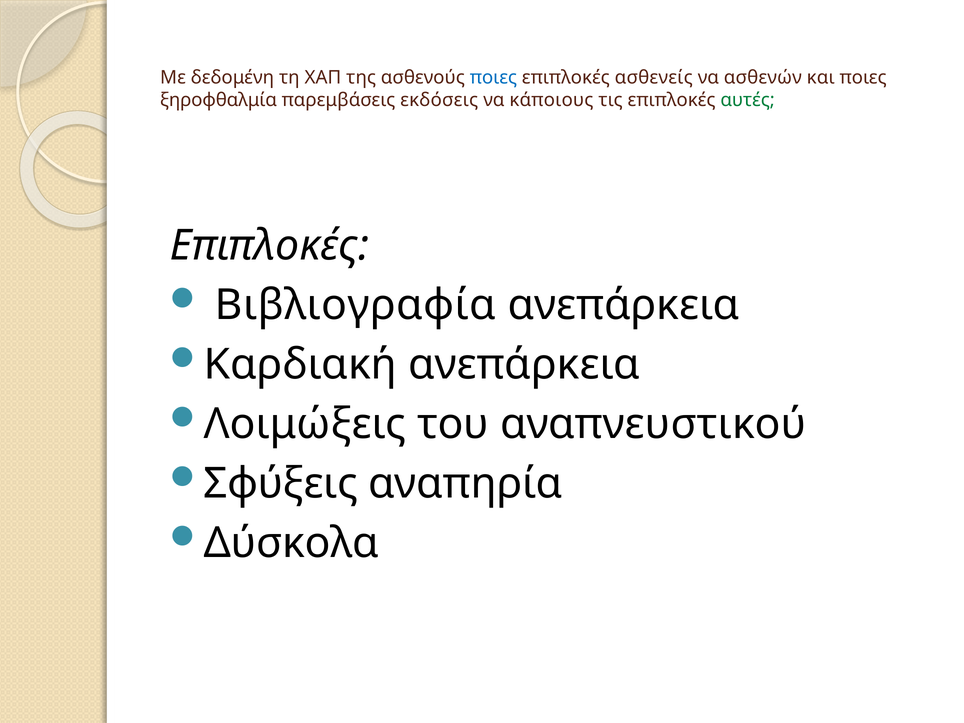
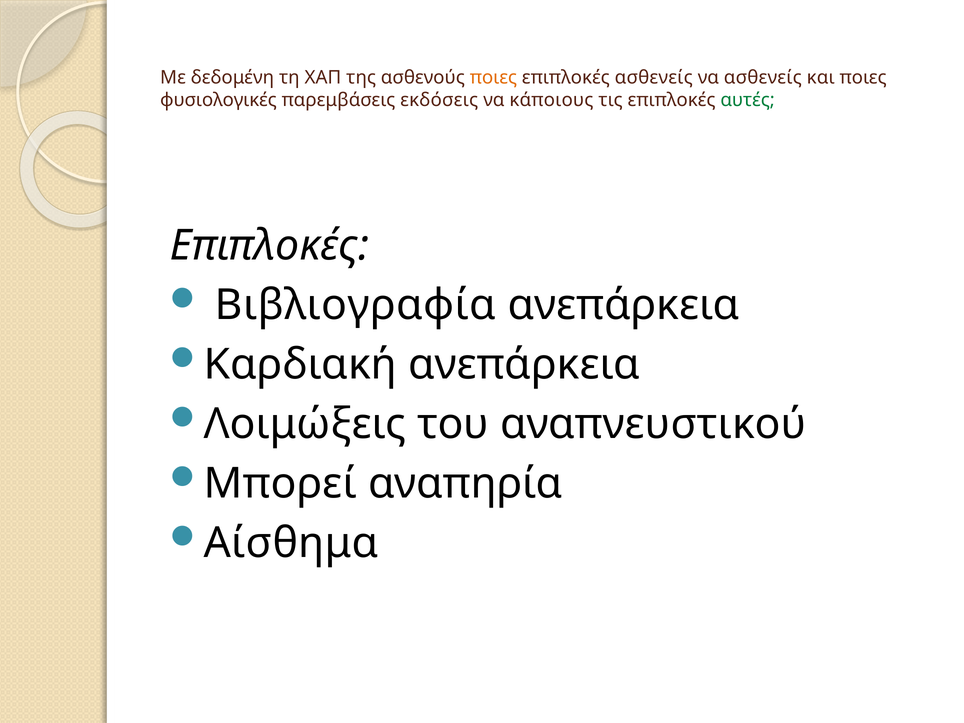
ποιες at (493, 77) colour: blue -> orange
να ασθενών: ασθενών -> ασθενείς
ξηροφθαλμία: ξηροφθαλμία -> φυσιολογικές
Σφύξεις: Σφύξεις -> Μπορεί
Δύσκολα: Δύσκολα -> Αίσθημα
